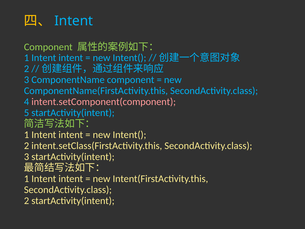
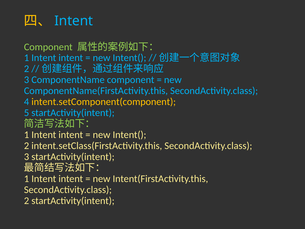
intent.setComponent(component colour: pink -> yellow
